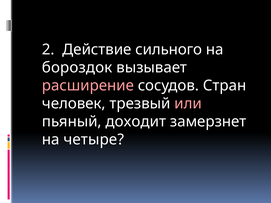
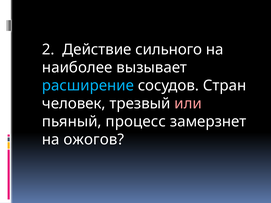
бороздок: бороздок -> наиболее
расширение colour: pink -> light blue
доходит: доходит -> процесс
четыре: четыре -> ожогов
